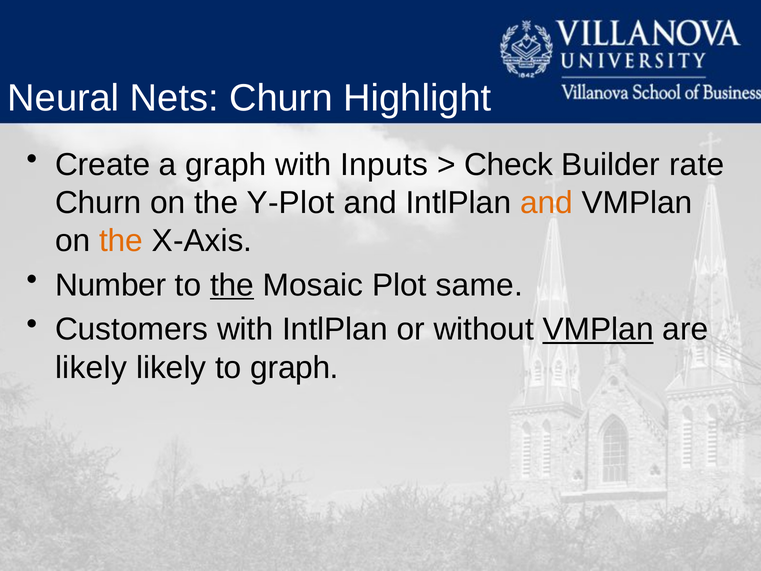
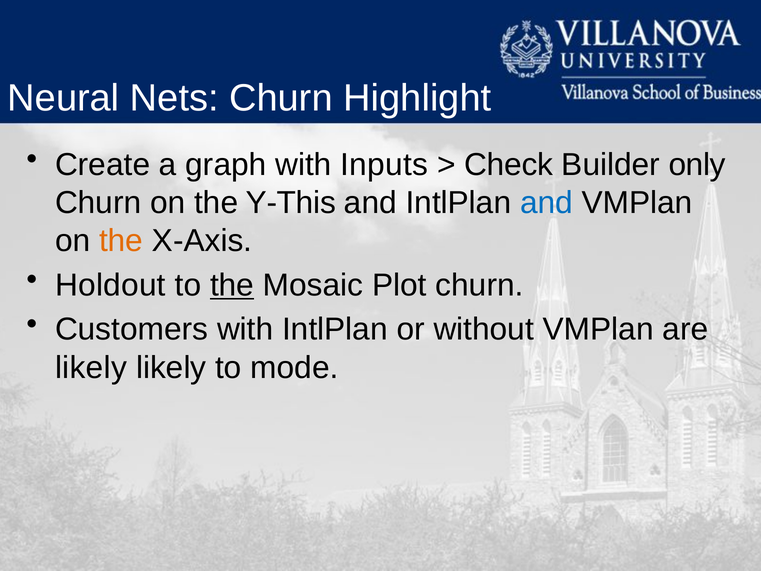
rate: rate -> only
Y-Plot: Y-Plot -> Y-This
and at (546, 203) colour: orange -> blue
Number: Number -> Holdout
Plot same: same -> churn
VMPlan at (598, 329) underline: present -> none
to graph: graph -> mode
